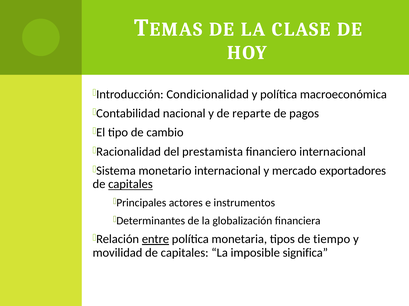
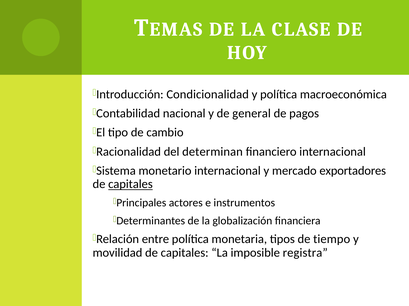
reparte: reparte -> general
prestamista: prestamista -> determinan
entre underline: present -> none
significa: significa -> registra
